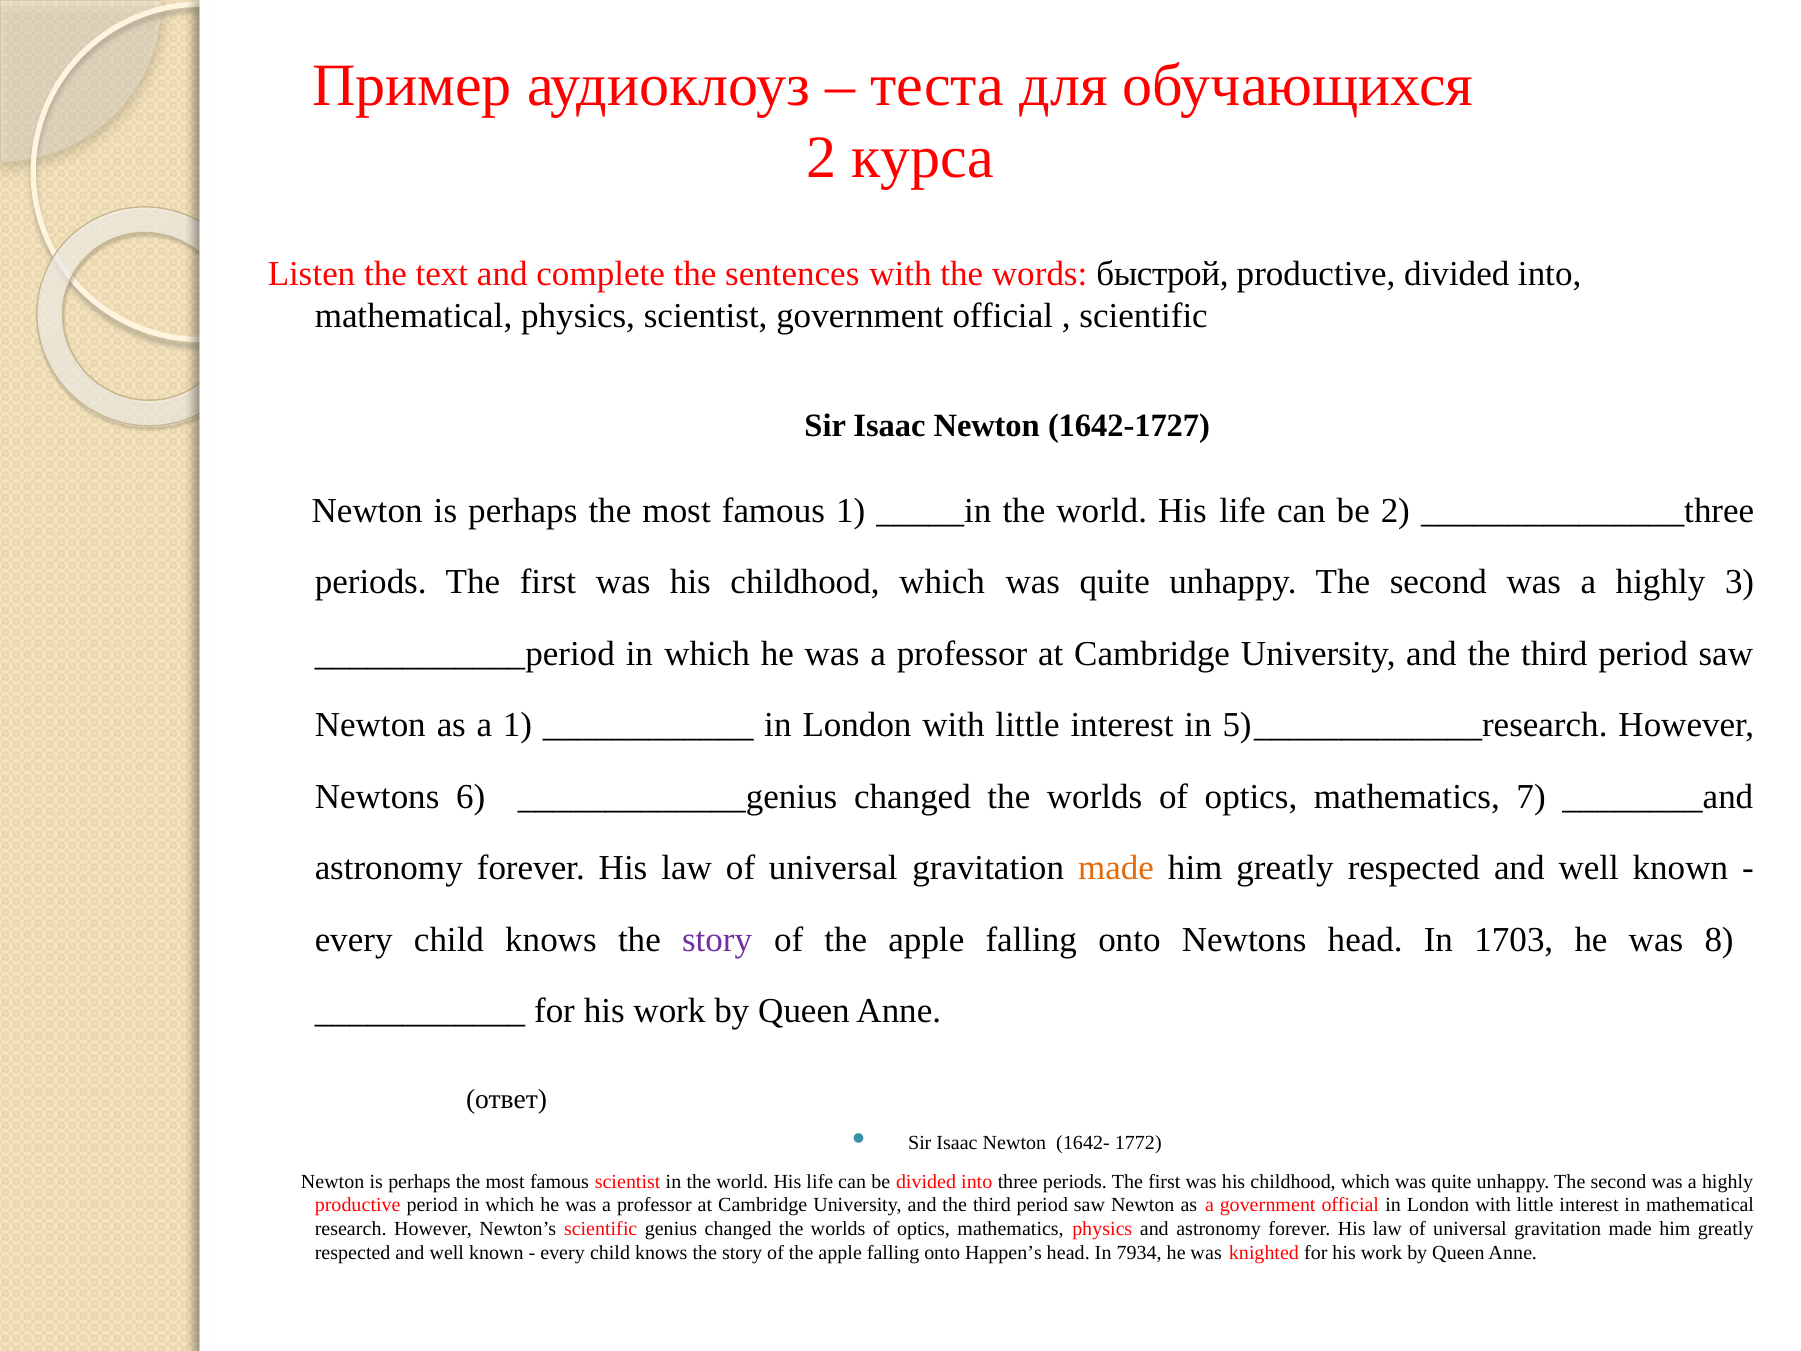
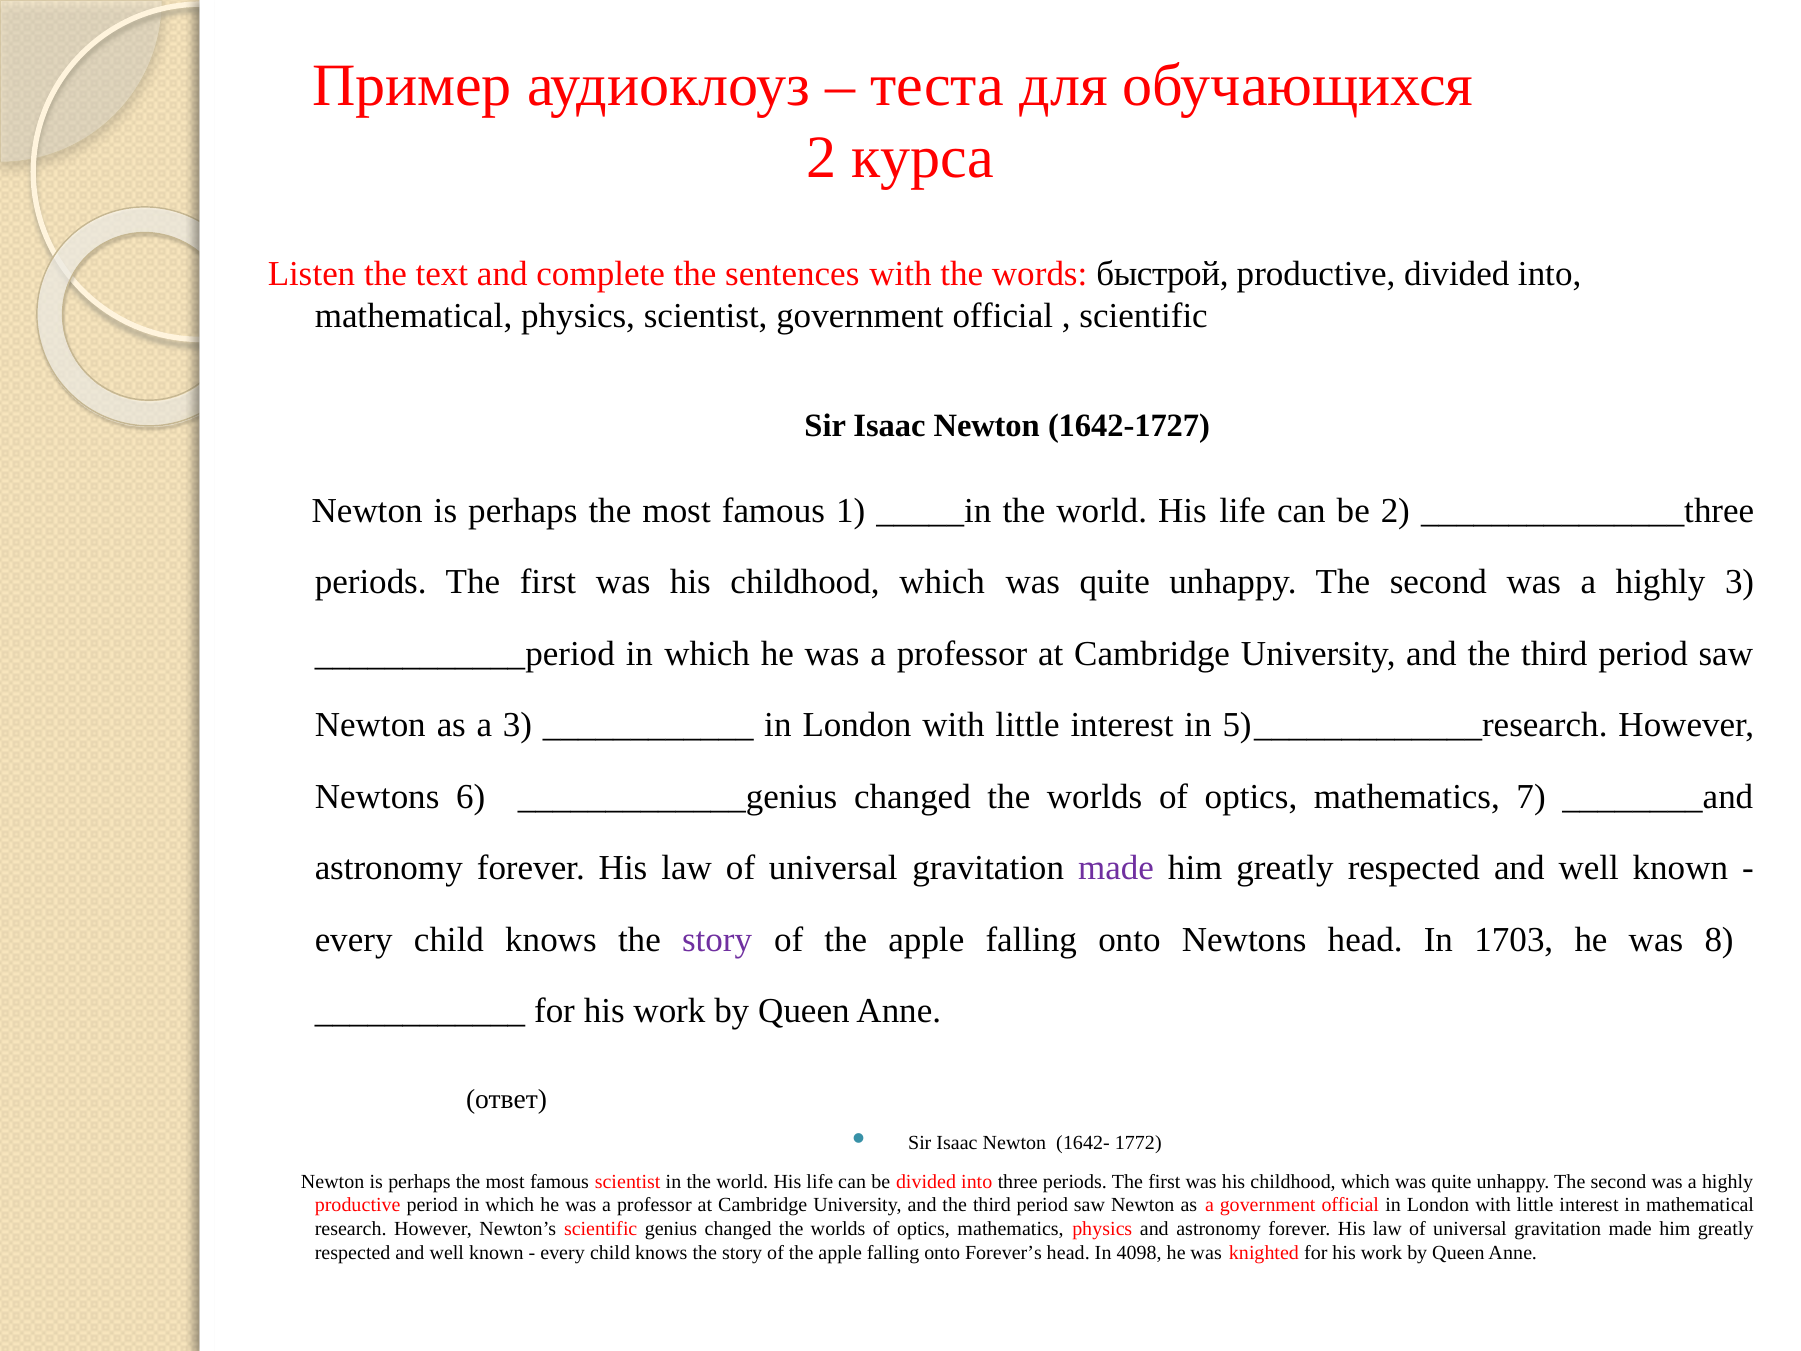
a 1: 1 -> 3
made at (1116, 868) colour: orange -> purple
Happen’s: Happen’s -> Forever’s
7934: 7934 -> 4098
